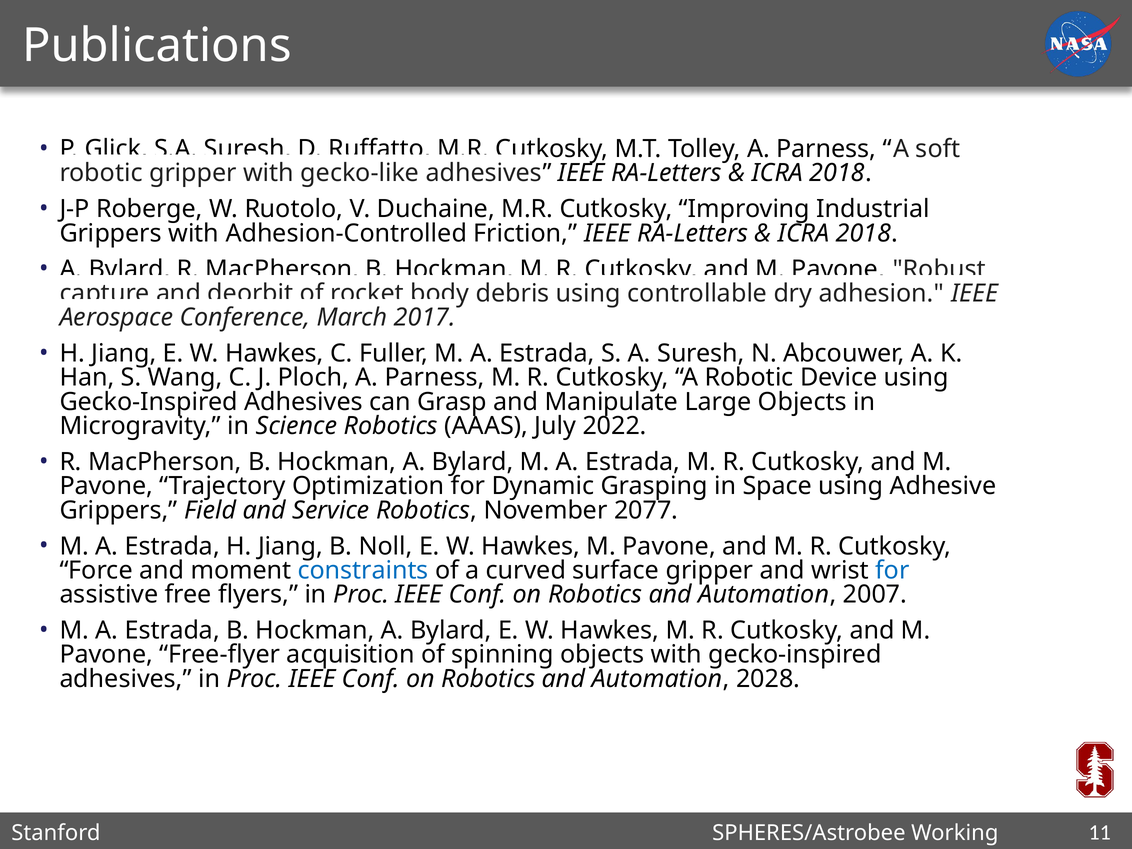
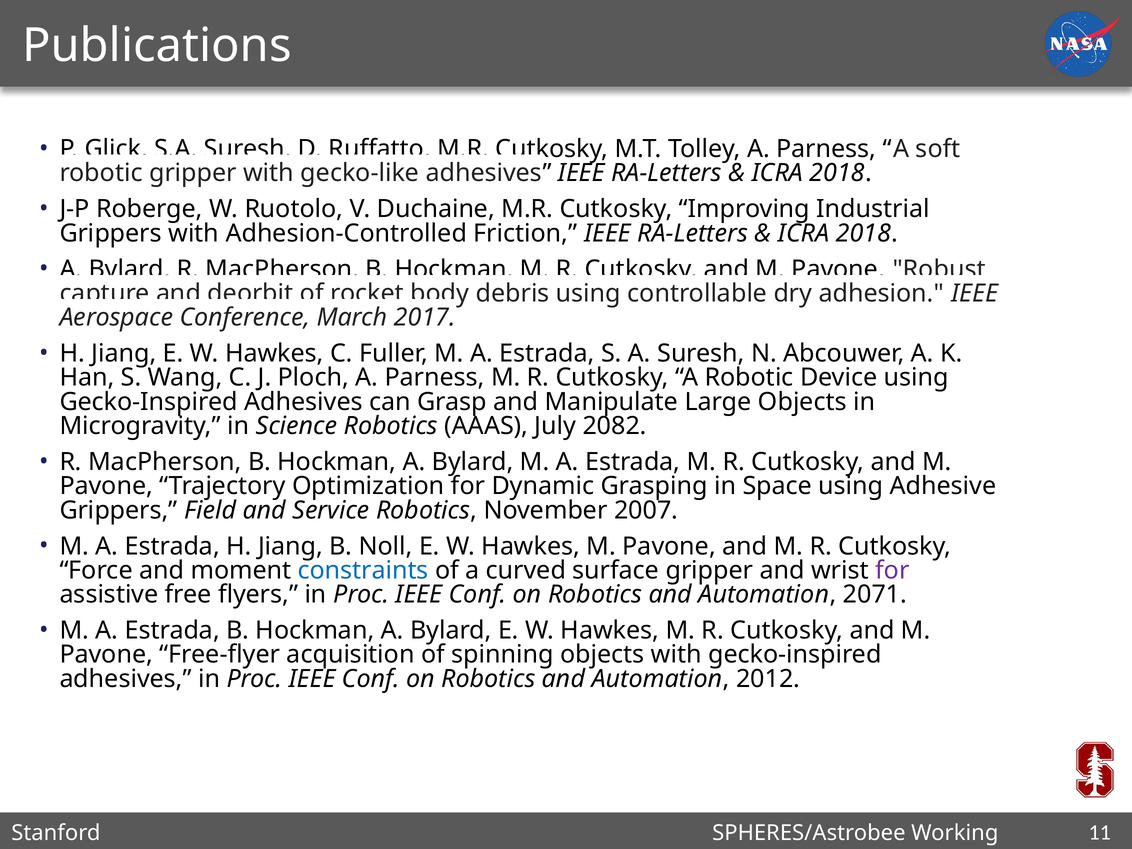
2022: 2022 -> 2082
2077: 2077 -> 2007
for at (892, 570) colour: blue -> purple
2007: 2007 -> 2071
2028: 2028 -> 2012
